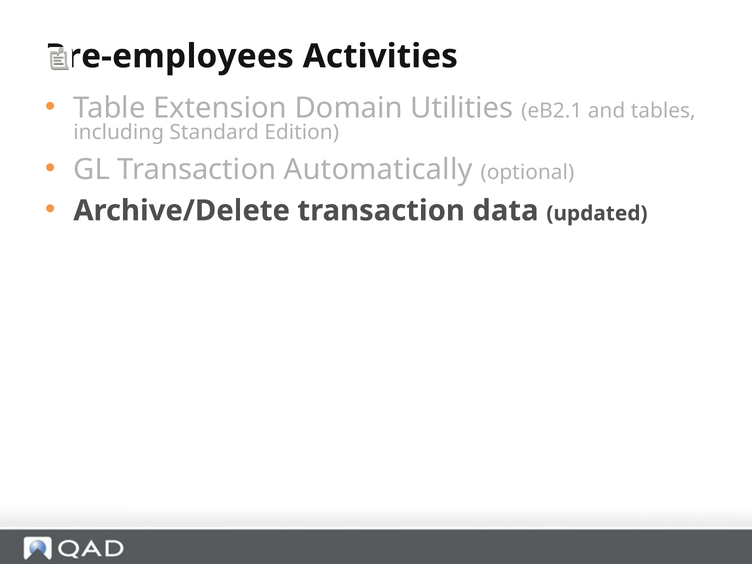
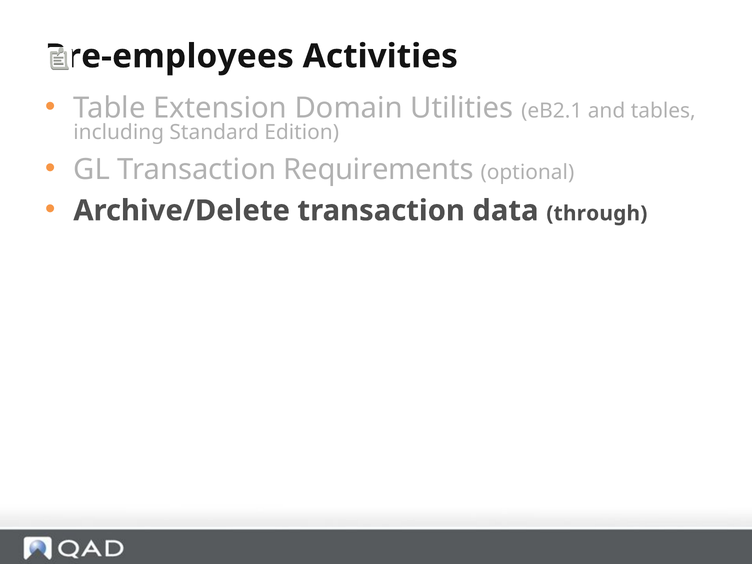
Automatically: Automatically -> Requirements
updated: updated -> through
